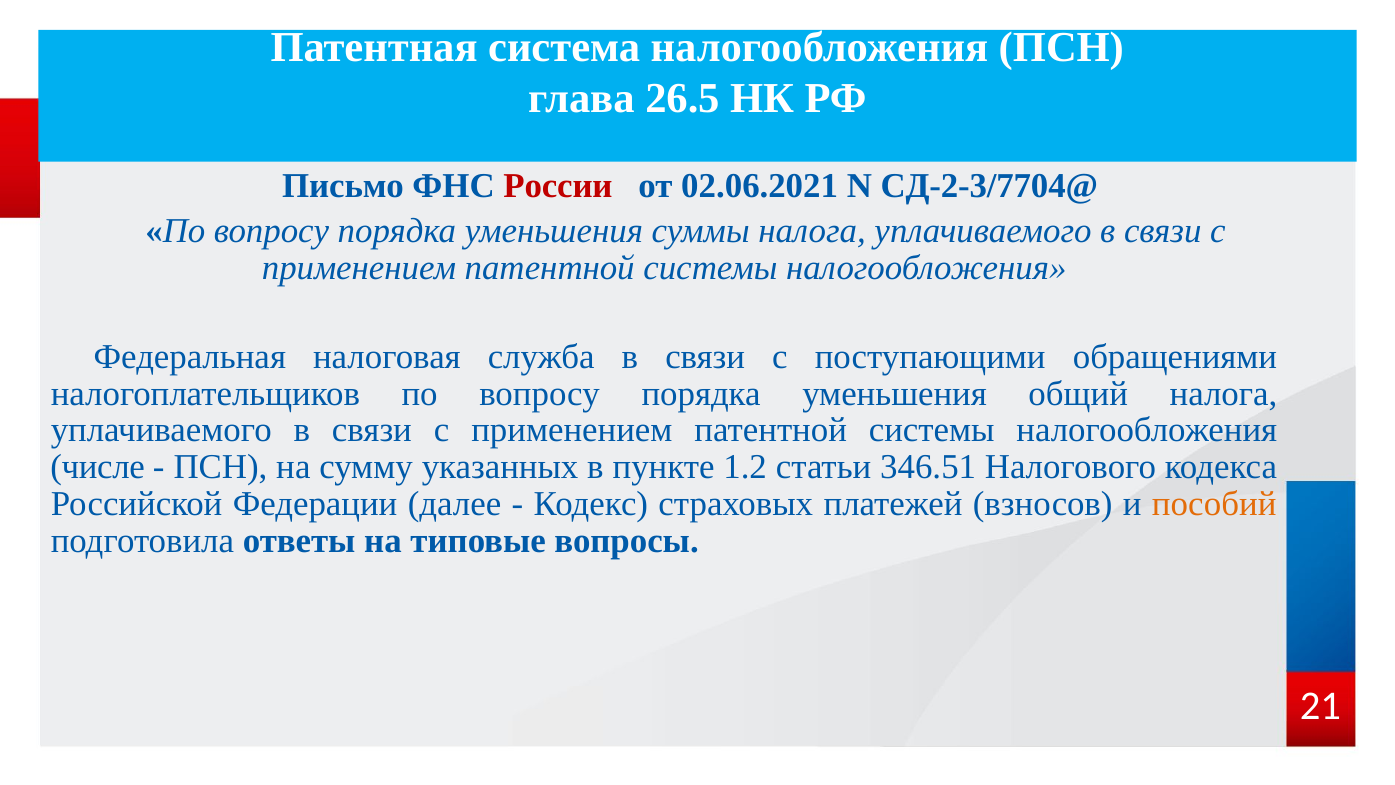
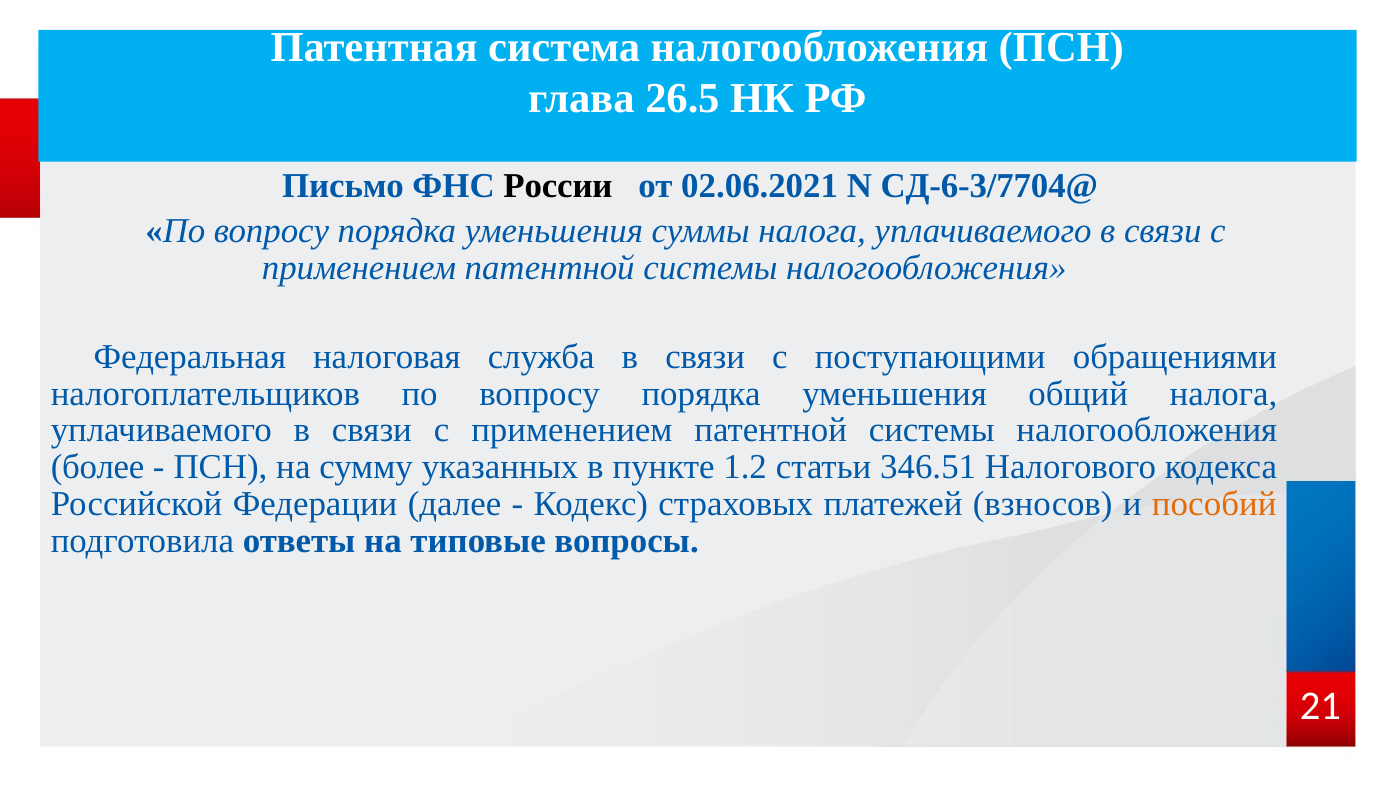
России colour: red -> black
СД-2-3/7704@: СД-2-3/7704@ -> СД-6-3/7704@
числе: числе -> более
